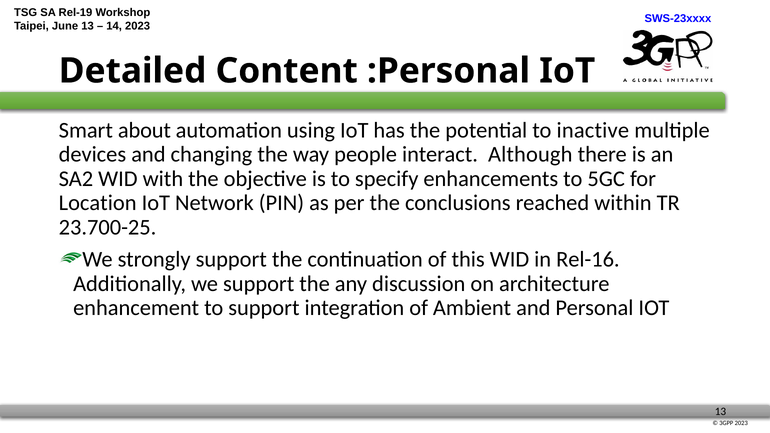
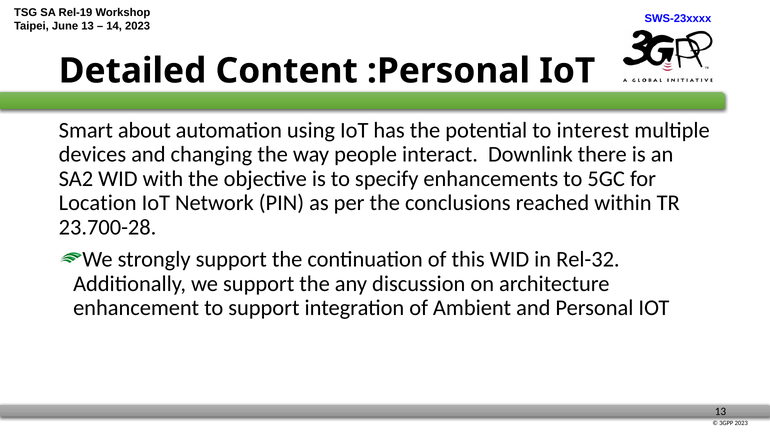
inactive: inactive -> interest
Although: Although -> Downlink
23.700-25: 23.700-25 -> 23.700-28
Rel-16: Rel-16 -> Rel-32
